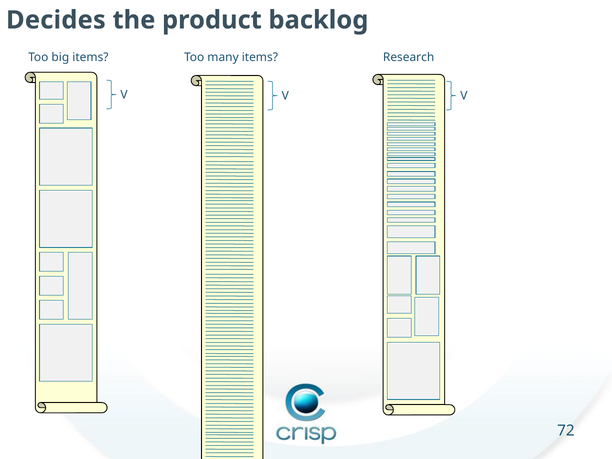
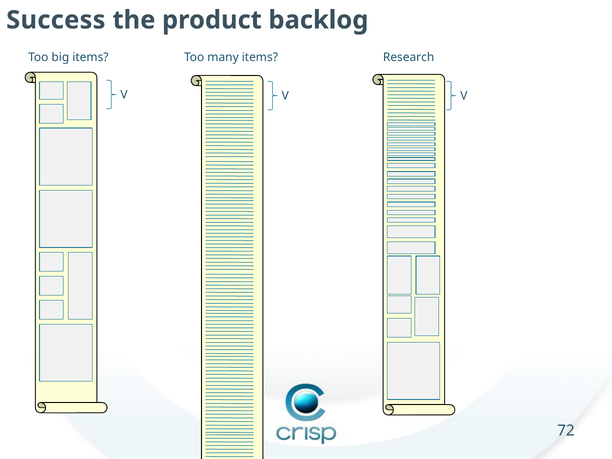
Decides: Decides -> Success
